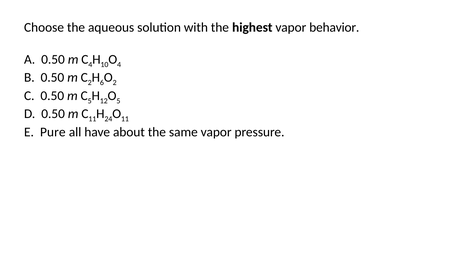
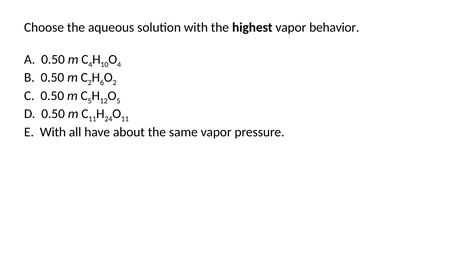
E Pure: Pure -> With
